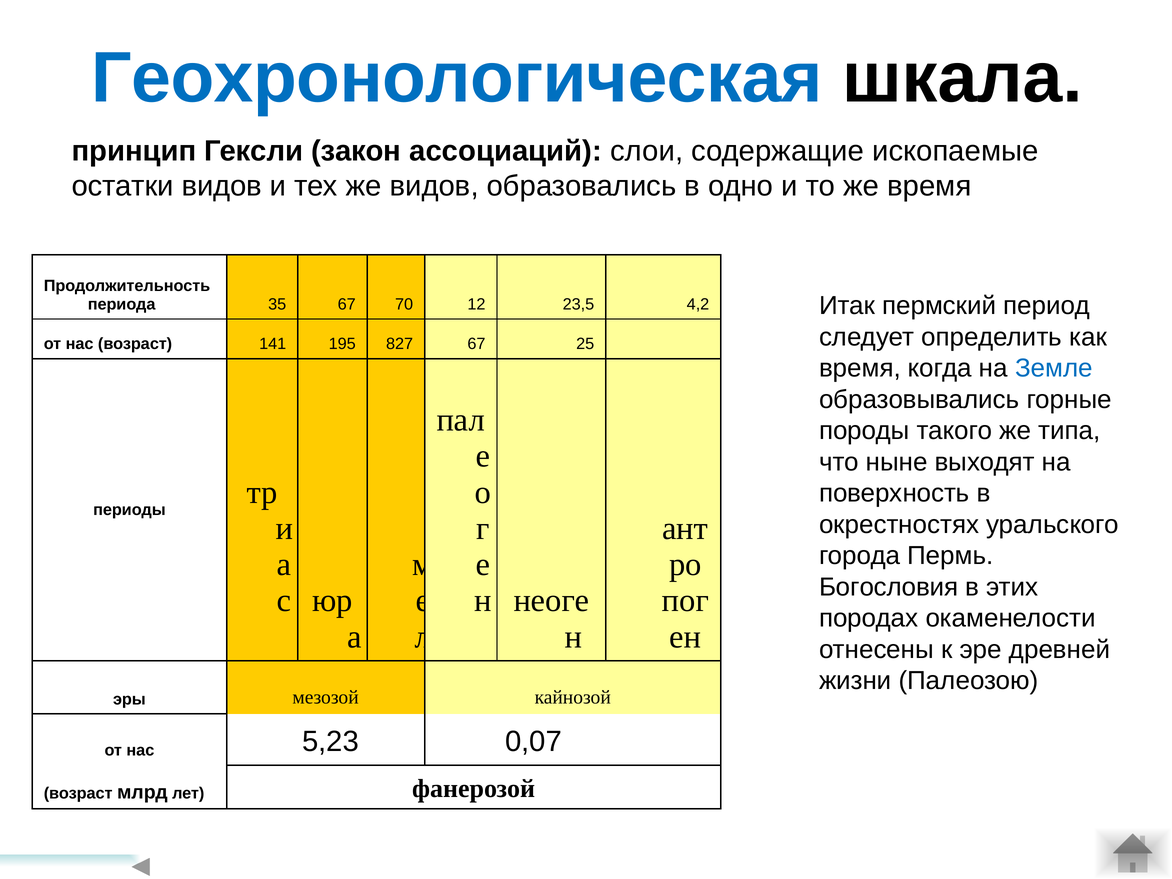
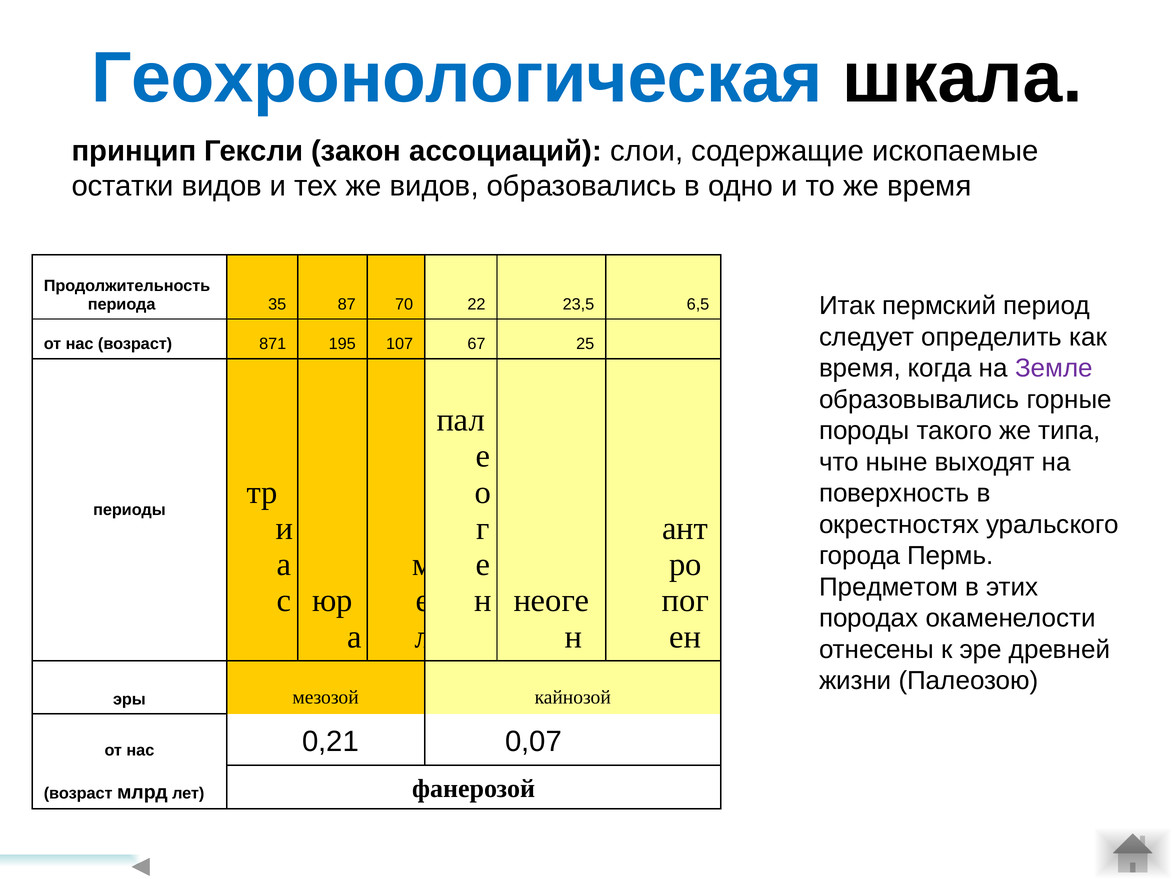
35 67: 67 -> 87
12: 12 -> 22
4,2: 4,2 -> 6,5
141: 141 -> 871
827: 827 -> 107
Земле colour: blue -> purple
Богословия: Богословия -> Предметом
5,23: 5,23 -> 0,21
